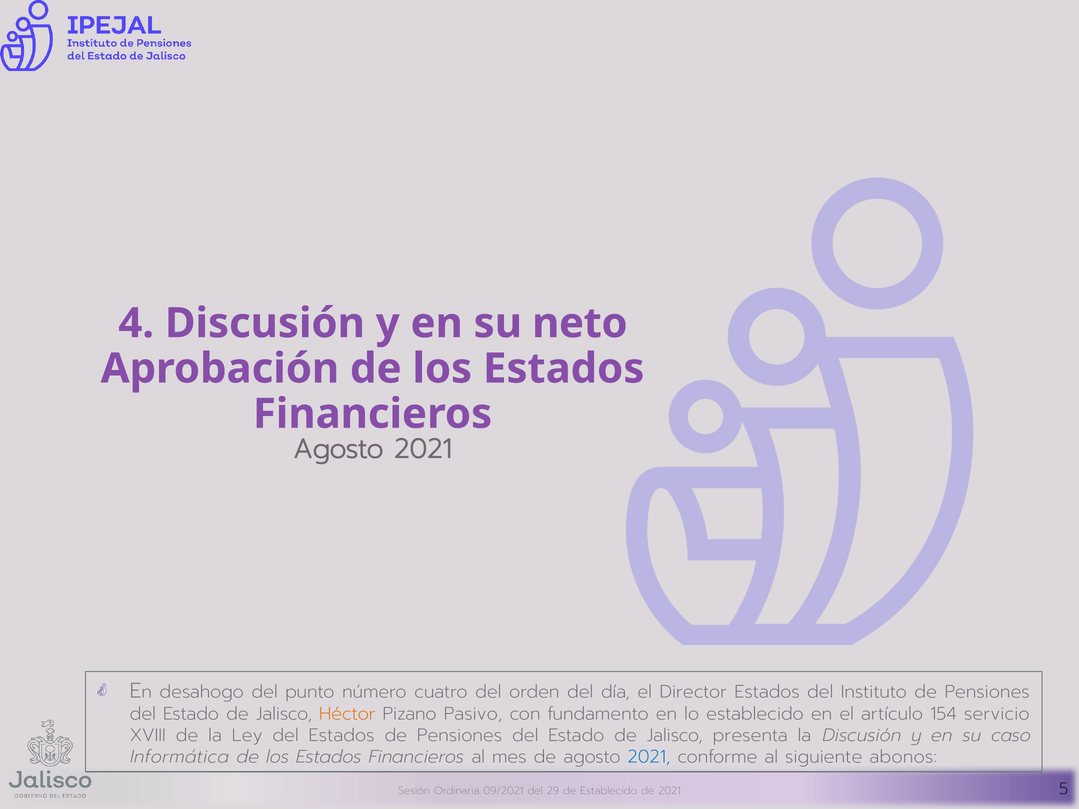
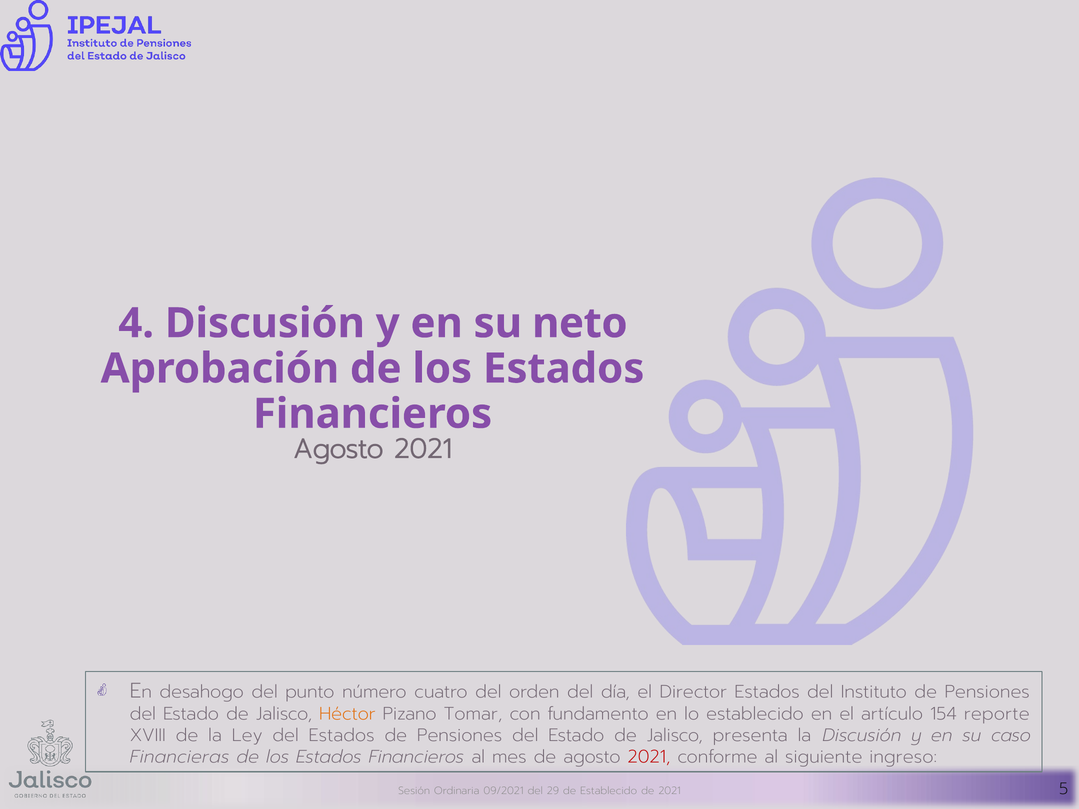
Pasivo: Pasivo -> Tomar
servicio: servicio -> reporte
Informática: Informática -> Financieras
2021 at (649, 757) colour: blue -> red
abonos: abonos -> ingreso
